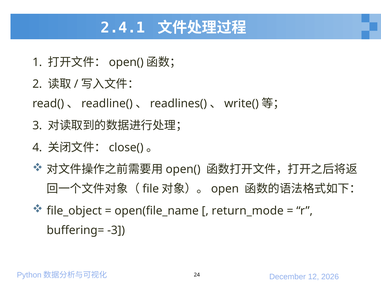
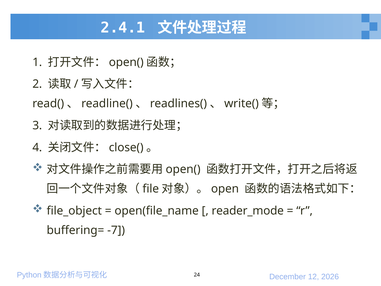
return_mode: return_mode -> reader_mode
-3: -3 -> -7
